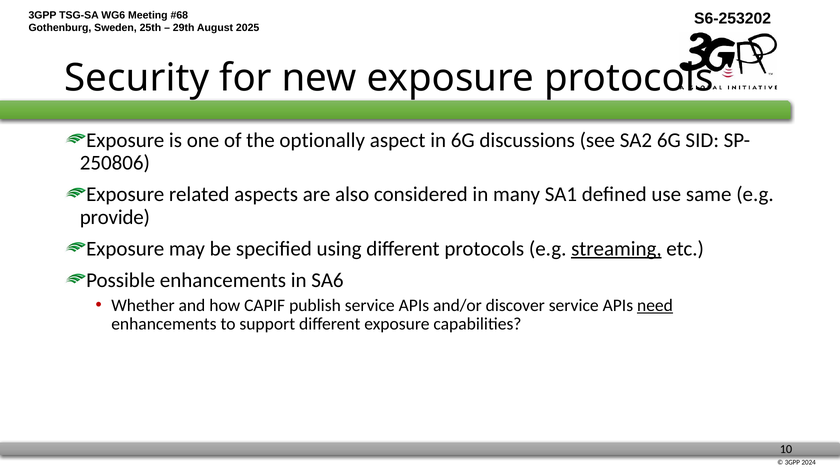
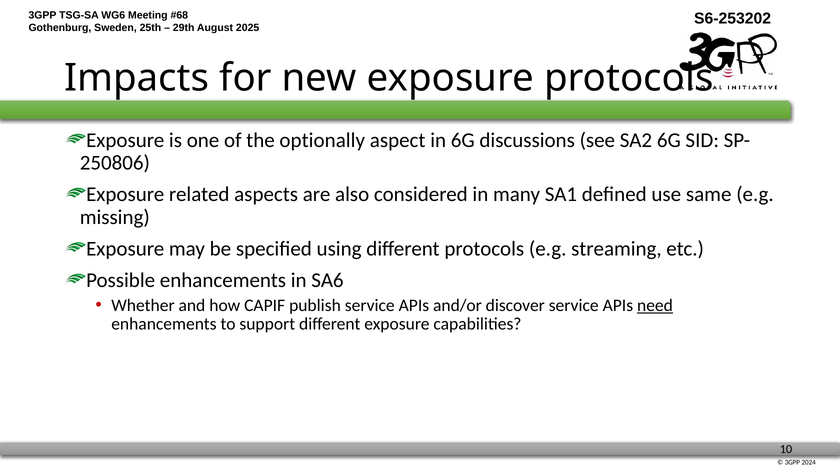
Security: Security -> Impacts
provide: provide -> missing
streaming underline: present -> none
